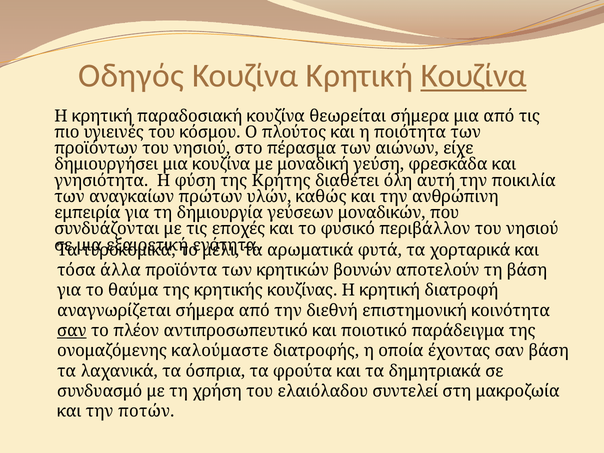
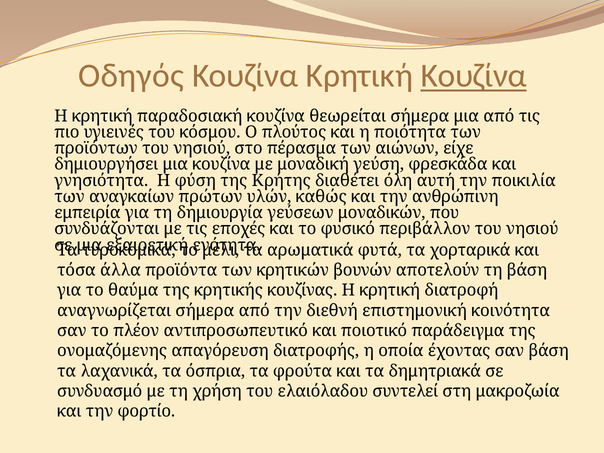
σαν at (72, 331) underline: present -> none
καλούμαστε: καλούμαστε -> απαγόρευση
ποτών: ποτών -> φορτίο
